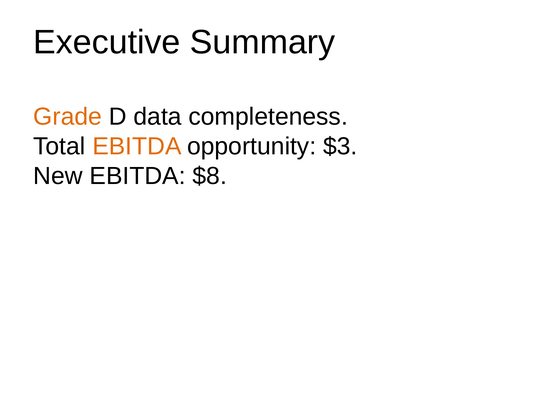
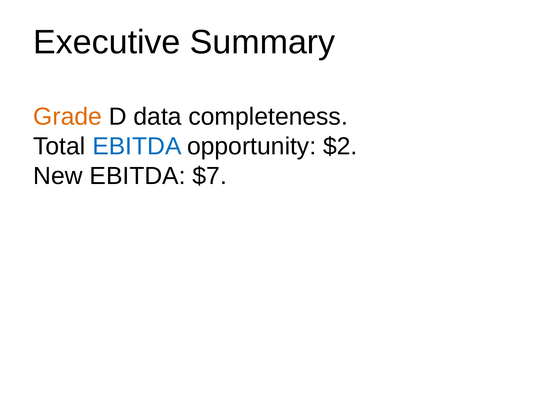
EBITDA at (137, 146) colour: orange -> blue
$3: $3 -> $2
$8: $8 -> $7
